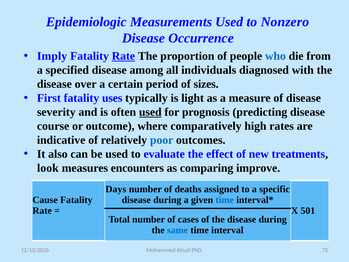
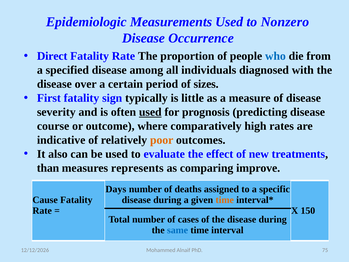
Imply: Imply -> Direct
Rate at (123, 56) underline: present -> none
uses: uses -> sign
light: light -> little
poor colour: blue -> orange
look: look -> than
encounters: encounters -> represents
time at (225, 200) colour: blue -> orange
501: 501 -> 150
